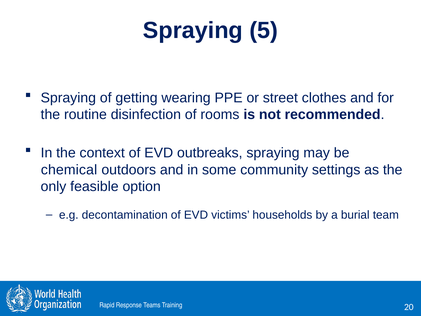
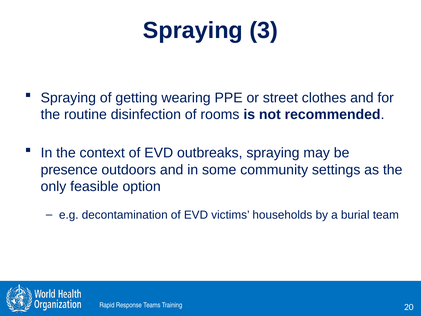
5: 5 -> 3
chemical: chemical -> presence
